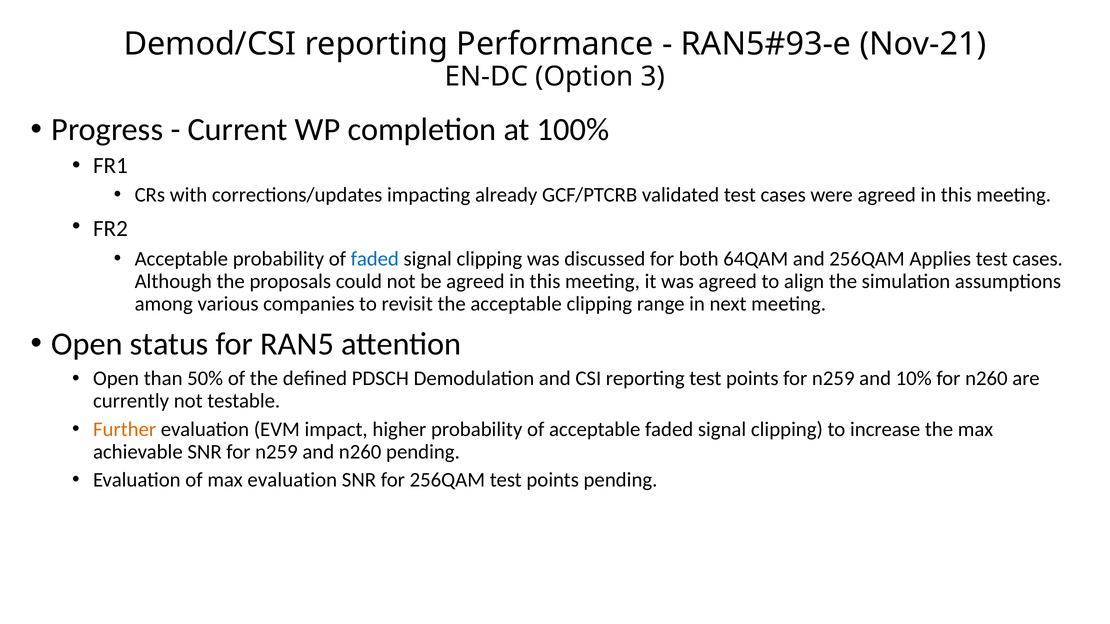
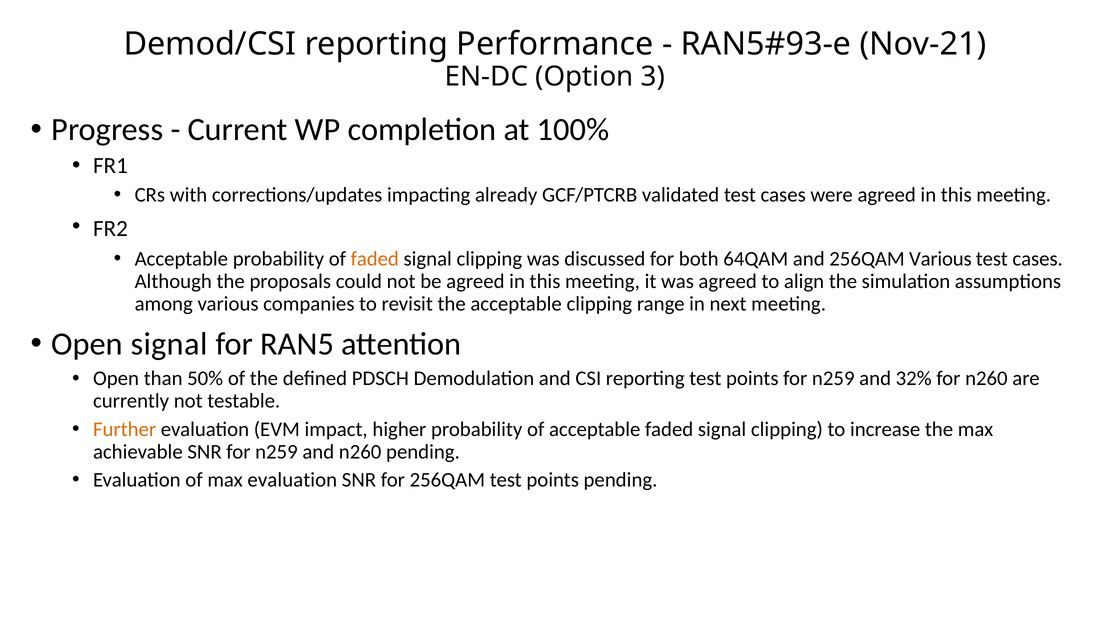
faded at (375, 259) colour: blue -> orange
256QAM Applies: Applies -> Various
Open status: status -> signal
10%: 10% -> 32%
